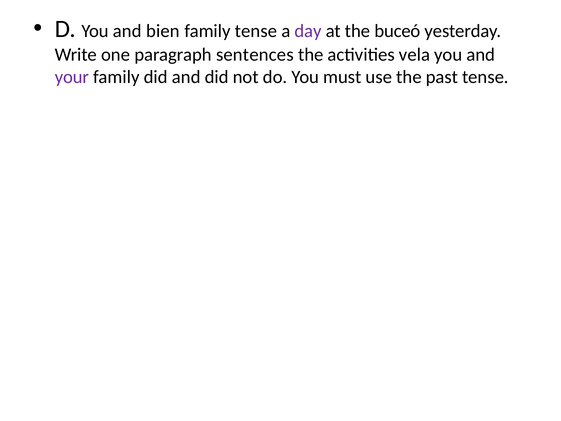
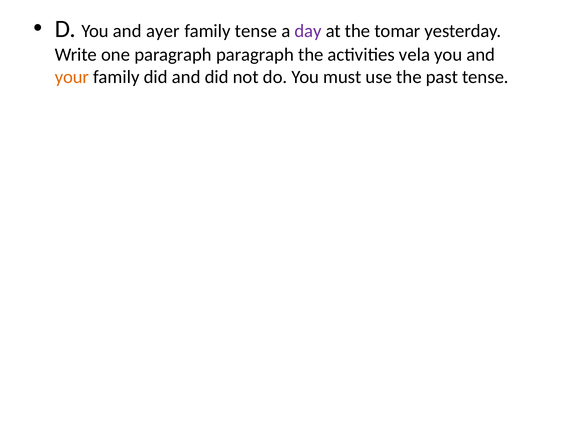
bien: bien -> ayer
buceó: buceó -> tomar
paragraph sentences: sentences -> paragraph
your colour: purple -> orange
